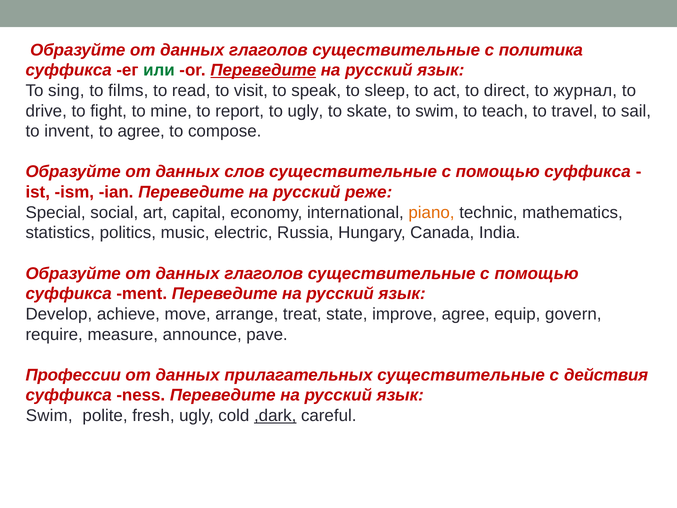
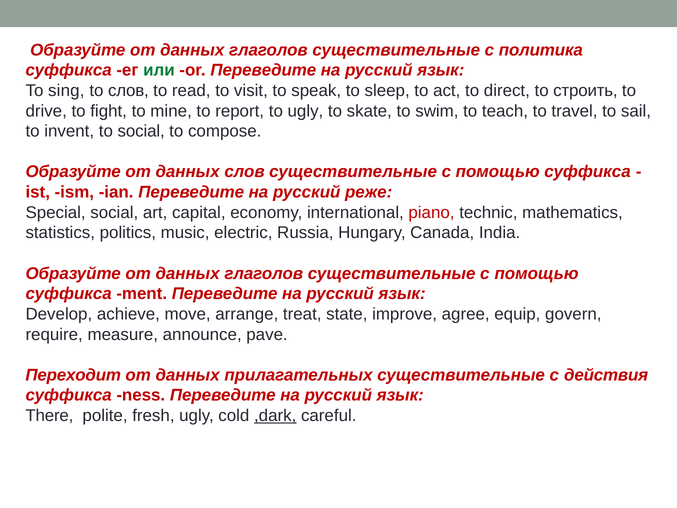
Переведите at (263, 70) underline: present -> none
to films: films -> слов
журнал: журнал -> строить
to agree: agree -> social
piano colour: orange -> red
Профессии: Профессии -> Переходит
Swim at (49, 416): Swim -> There
